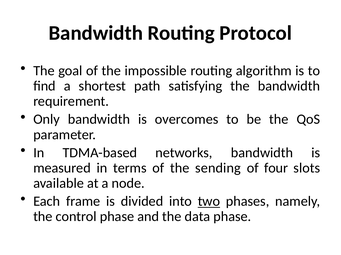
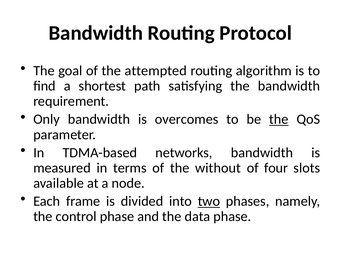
impossible: impossible -> attempted
the at (279, 120) underline: none -> present
sending: sending -> without
